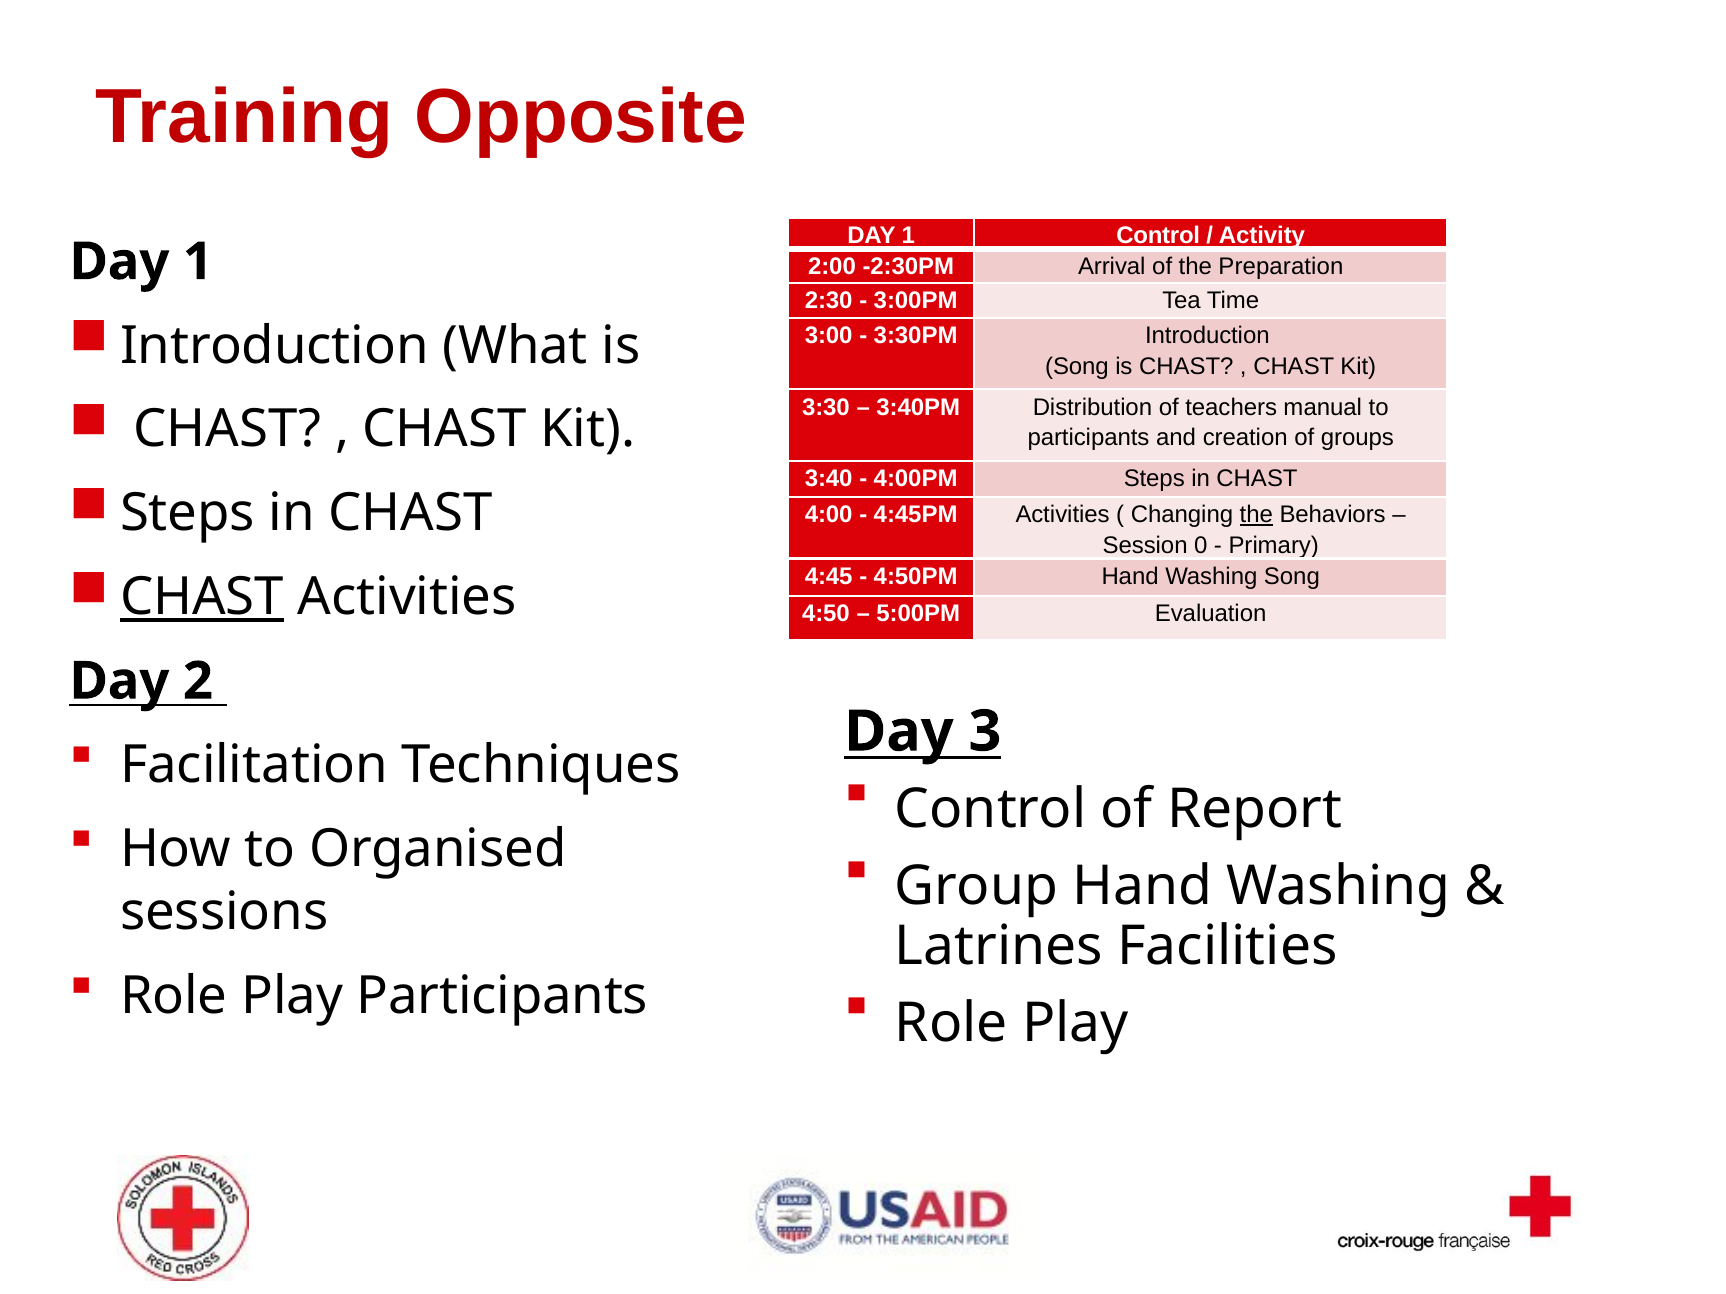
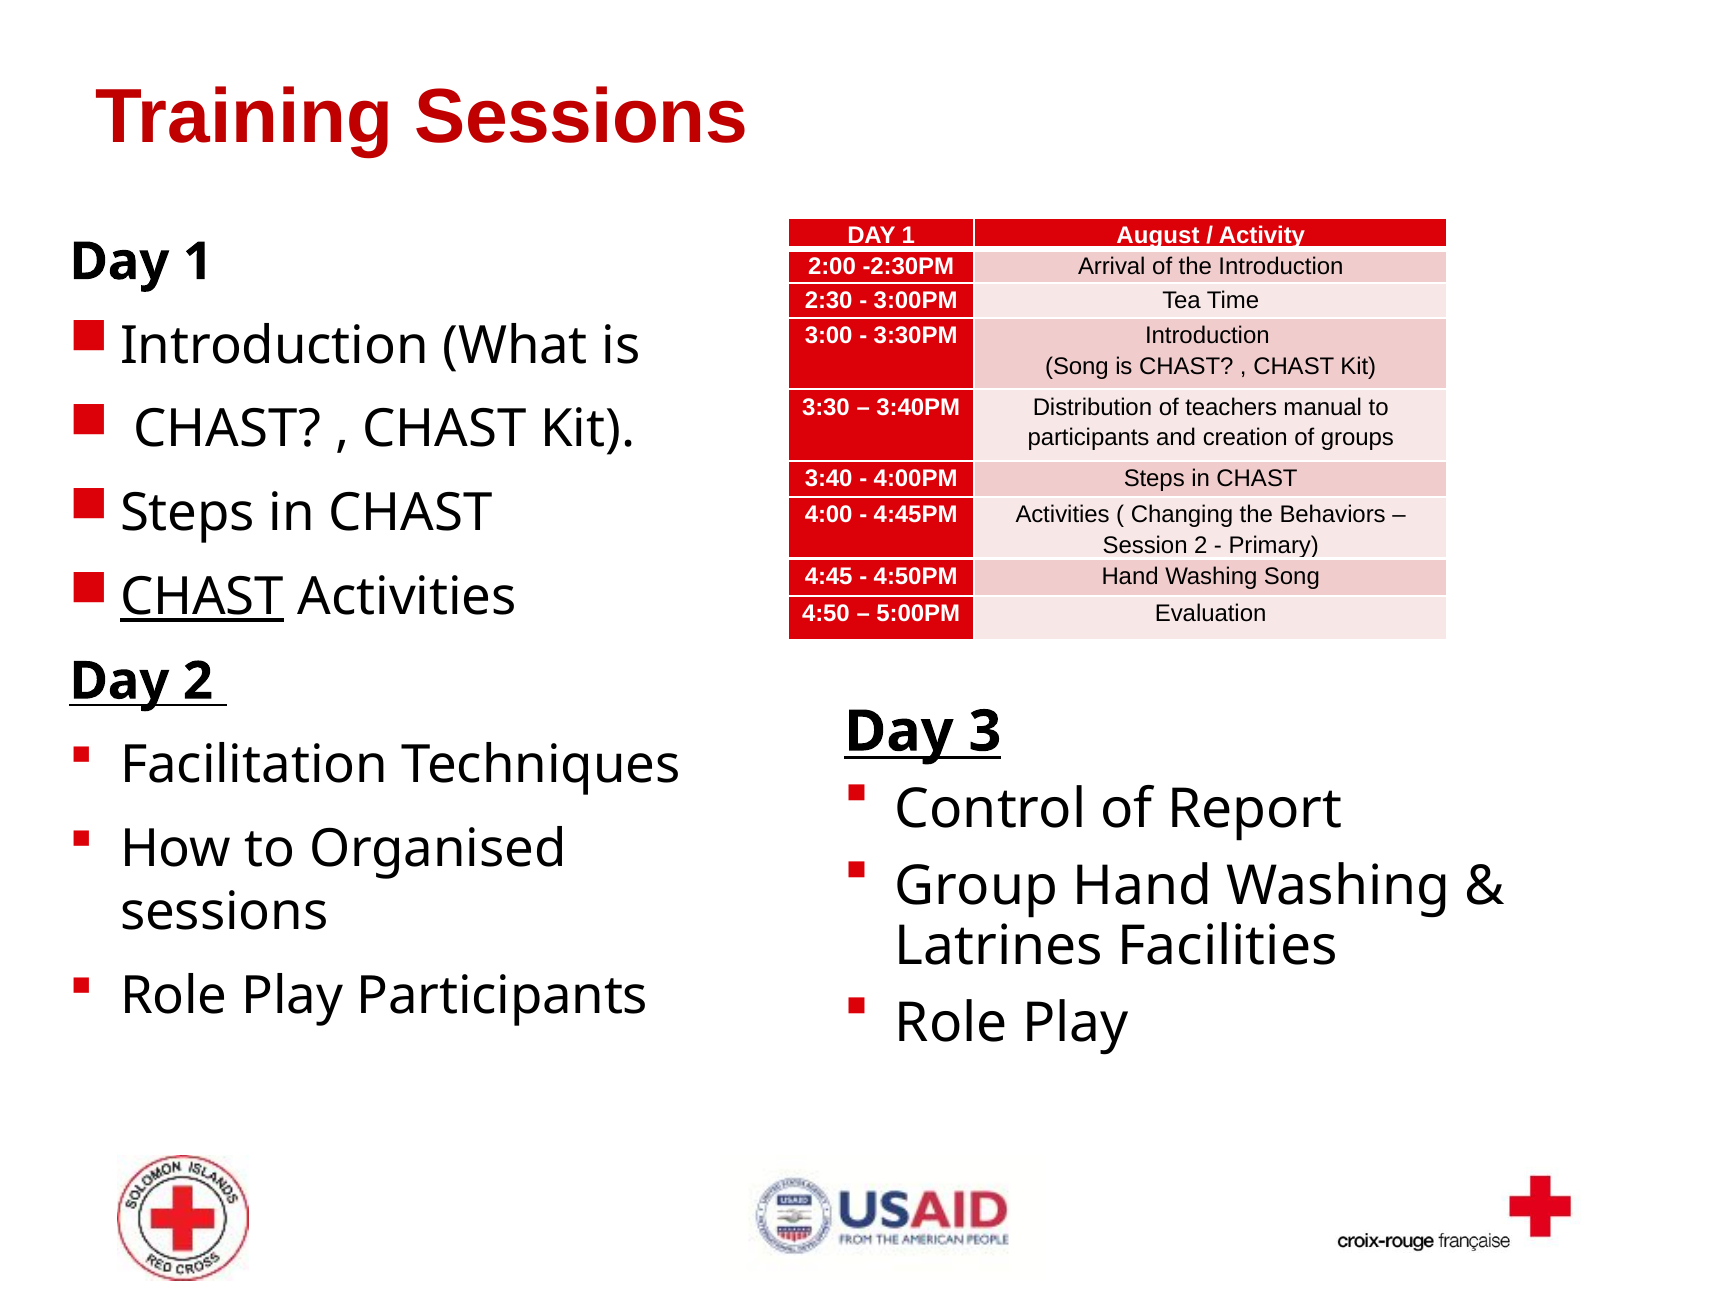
Training Opposite: Opposite -> Sessions
1 Control: Control -> August
the Preparation: Preparation -> Introduction
the at (1256, 515) underline: present -> none
Session 0: 0 -> 2
